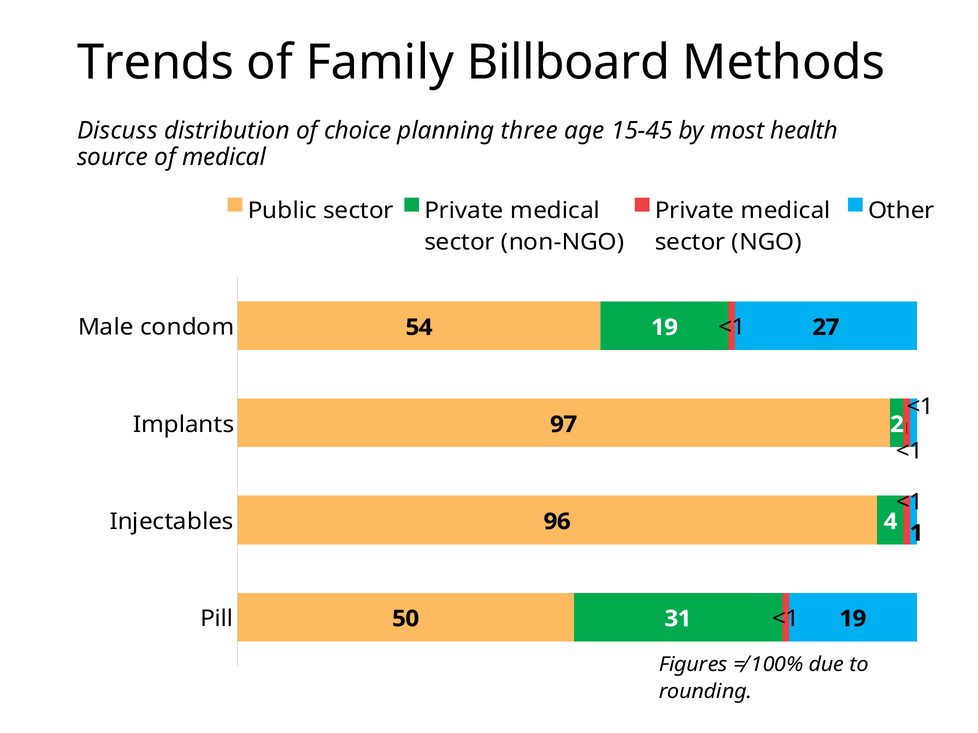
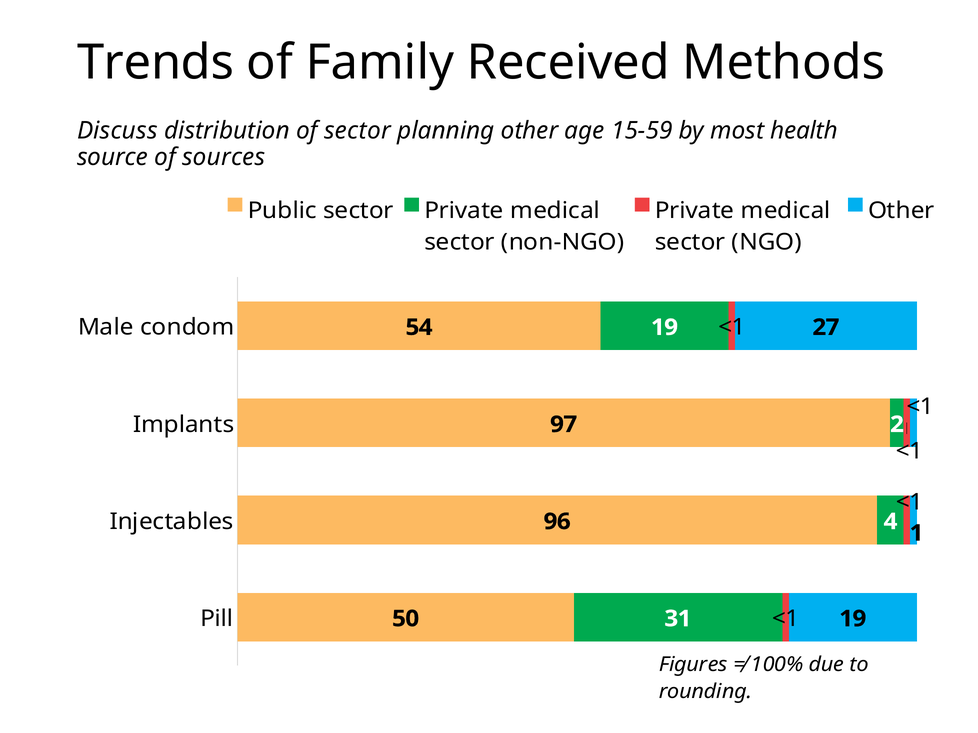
Billboard: Billboard -> Received
of choice: choice -> sector
planning three: three -> other
15-45: 15-45 -> 15-59
of medical: medical -> sources
